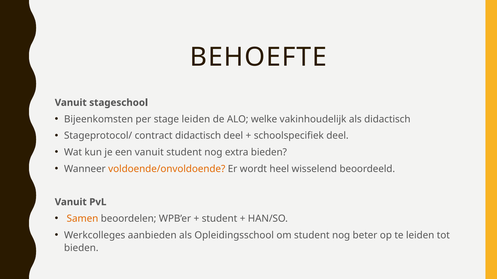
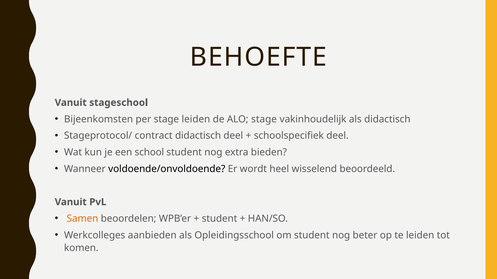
ALO welke: welke -> stage
een vanuit: vanuit -> school
voldoende/onvoldoende colour: orange -> black
bieden at (81, 249): bieden -> komen
